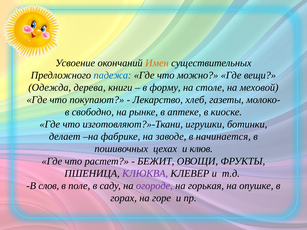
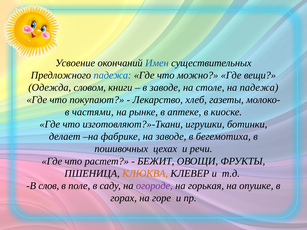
Имен colour: orange -> blue
дерева: дерева -> словом
в форму: форму -> заводе
на меховой: меховой -> падежа
свободно: свободно -> частями
начинается: начинается -> бегемотиха
клюв: клюв -> речи
КЛЮКВА colour: purple -> orange
